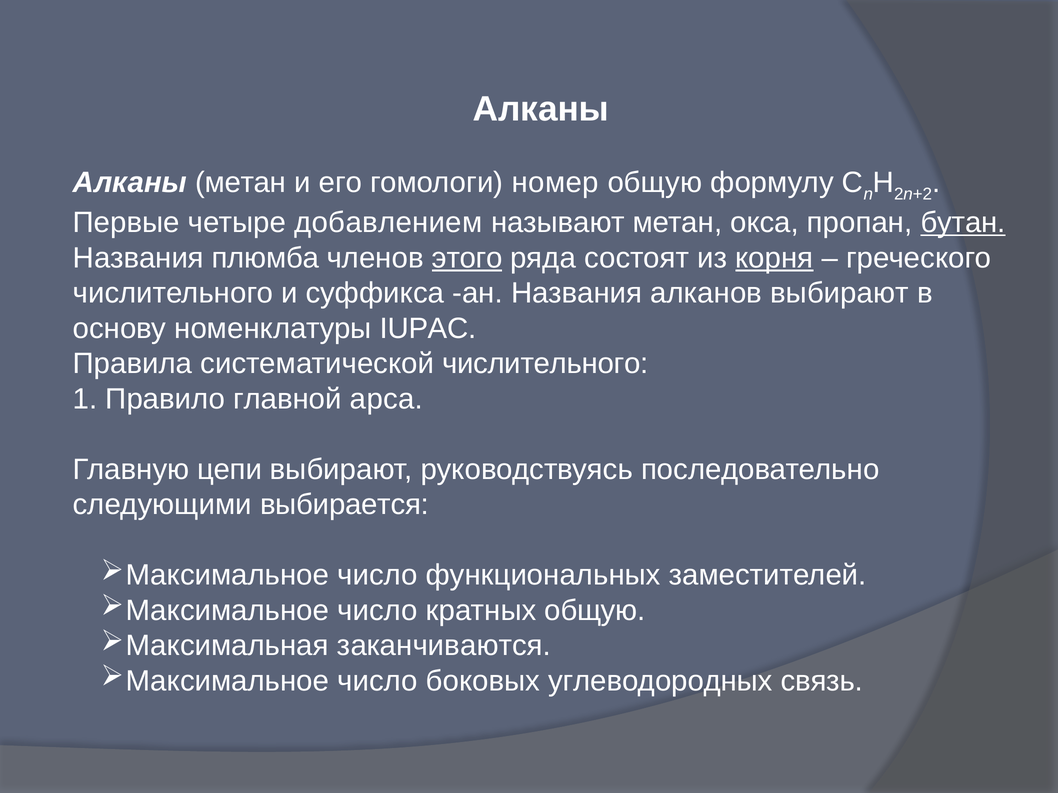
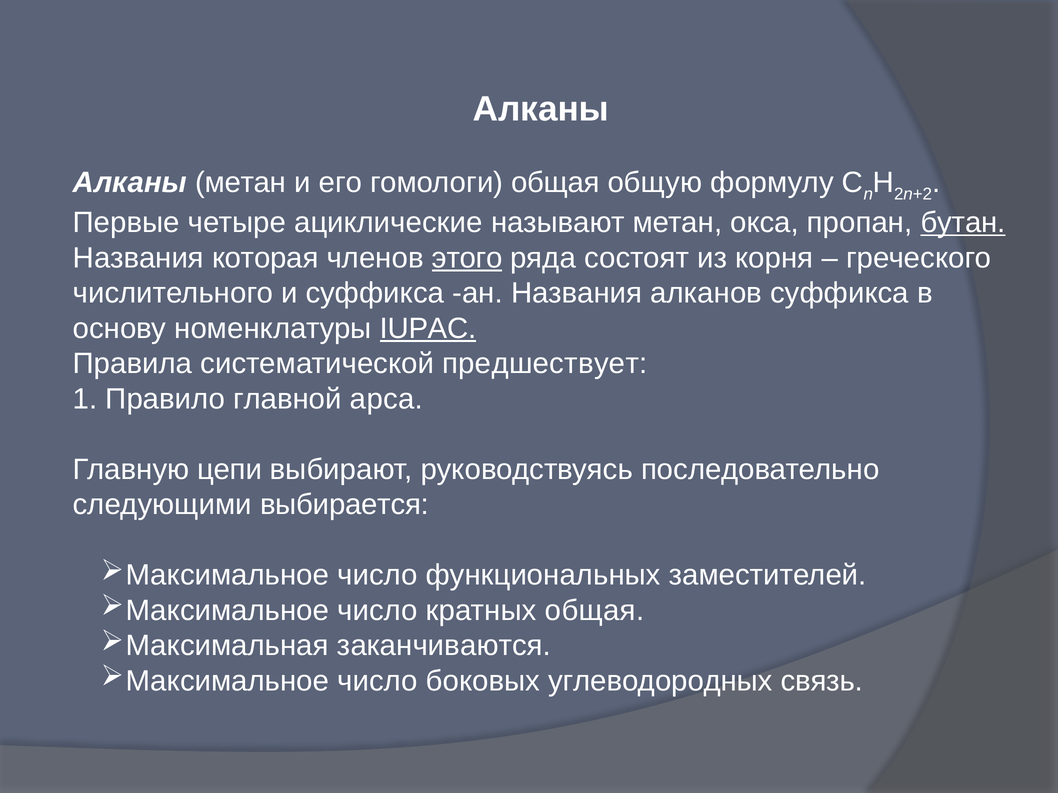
гомологи номер: номер -> общая
добавлением: добавлением -> ациклические
плюмба: плюмба -> которая
корня underline: present -> none
алканов выбирают: выбирают -> суффикса
IUPAC underline: none -> present
систематической числительного: числительного -> предшествует
кратных общую: общую -> общая
